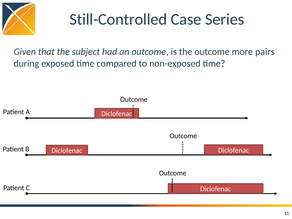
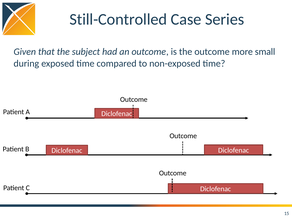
pairs: pairs -> small
